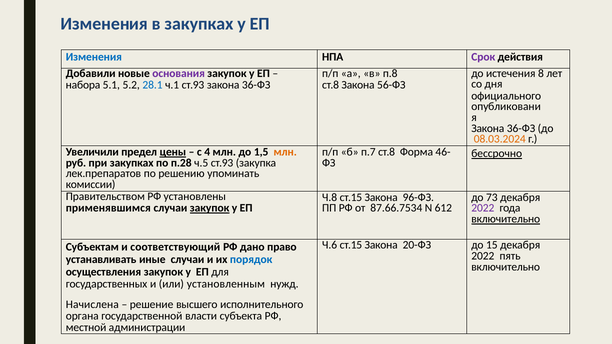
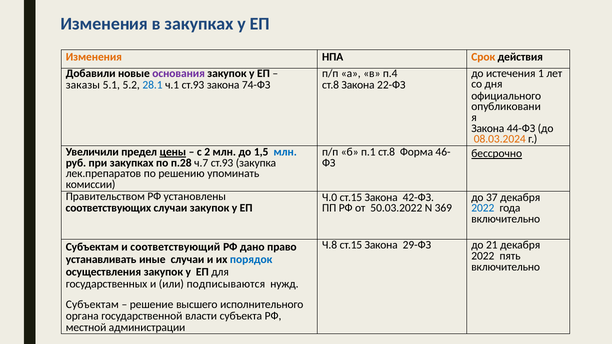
Изменения at (94, 57) colour: blue -> orange
Срок colour: purple -> orange
п.8: п.8 -> п.4
8: 8 -> 1
набора: набора -> заказы
ст.93 закона 36-ФЗ: 36-ФЗ -> 74-ФЗ
56-ФЗ: 56-ФЗ -> 22-ФЗ
36-ФЗ at (521, 128): 36-ФЗ -> 44-ФЗ
4: 4 -> 2
млн at (285, 152) colour: orange -> blue
п.7: п.7 -> п.1
ч.5: ч.5 -> ч.7
Ч.8: Ч.8 -> Ч.0
96-ФЗ: 96-ФЗ -> 42-ФЗ
73: 73 -> 37
применявшимся: применявшимся -> соответствующих
закупок at (210, 208) underline: present -> none
87.66.7534: 87.66.7534 -> 50.03.2022
612: 612 -> 369
2022 at (483, 208) colour: purple -> blue
включительно at (506, 219) underline: present -> none
Ч.6: Ч.6 -> Ч.8
20-ФЗ: 20-ФЗ -> 29-ФЗ
15: 15 -> 21
установленным: установленным -> подписываются
Начислена at (92, 305): Начислена -> Субъектам
